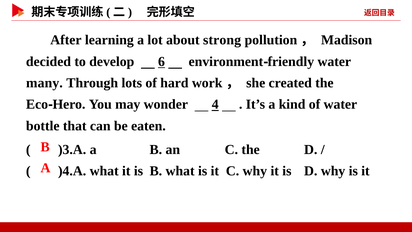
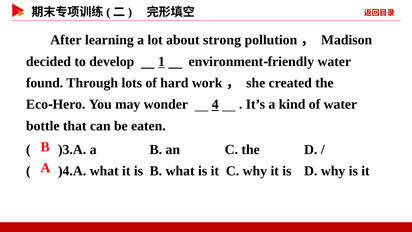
6: 6 -> 1
many: many -> found
